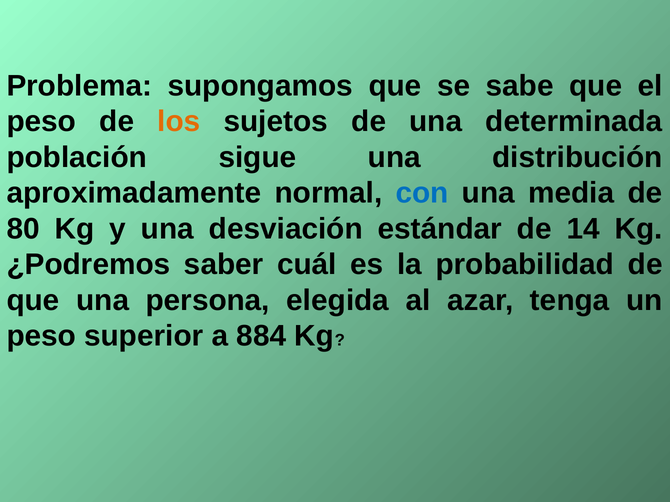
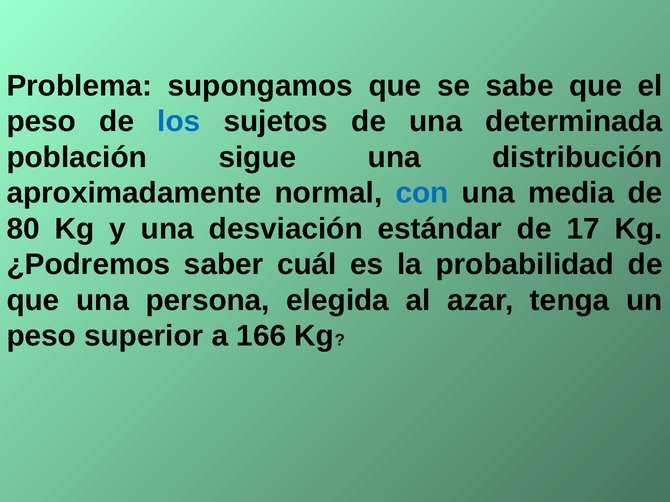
los colour: orange -> blue
14: 14 -> 17
884: 884 -> 166
